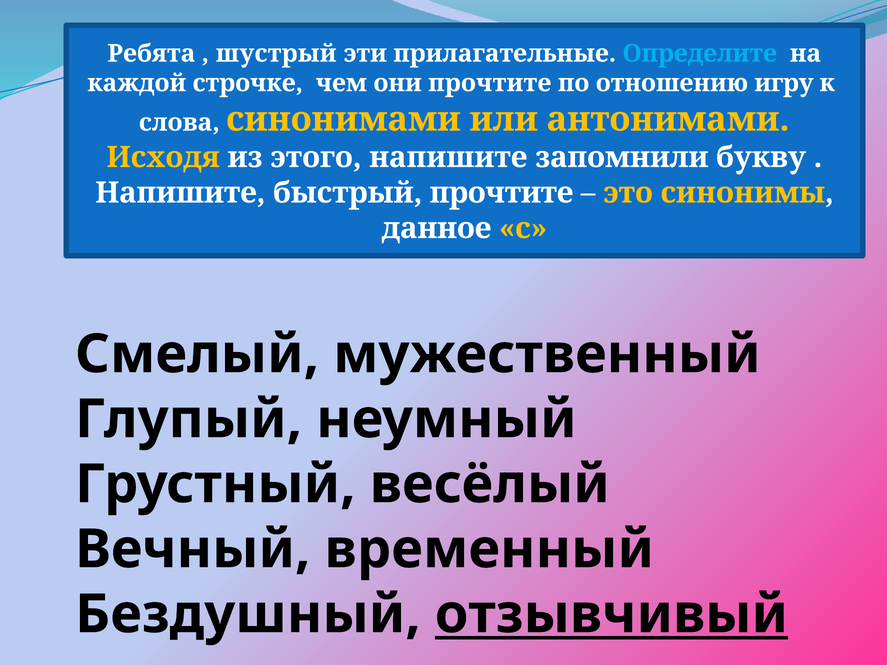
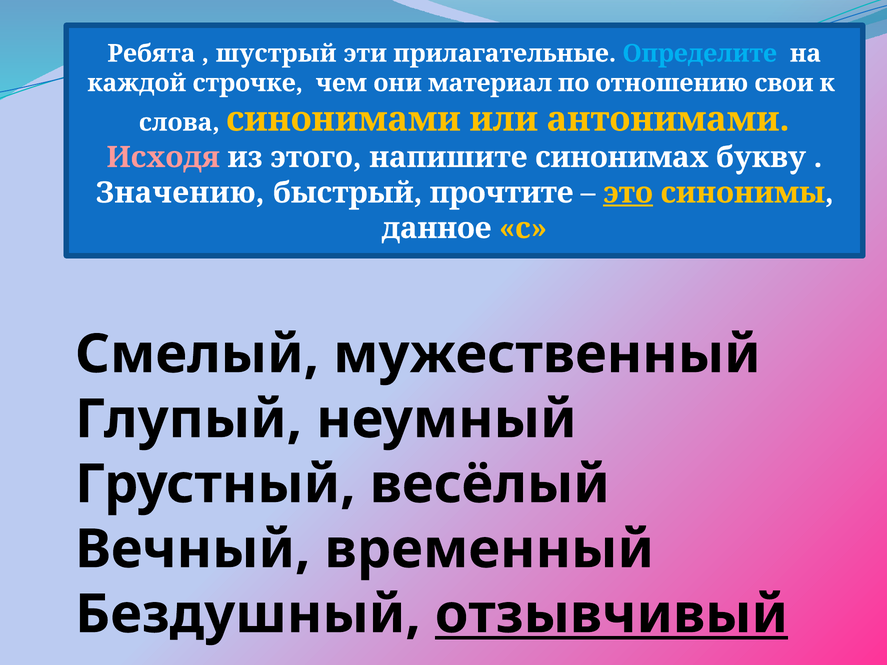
они прочтите: прочтите -> материал
игру: игру -> свои
Исходя colour: yellow -> pink
запомнили: запомнили -> синонимах
Напишите at (180, 193): Напишите -> Значению
это underline: none -> present
